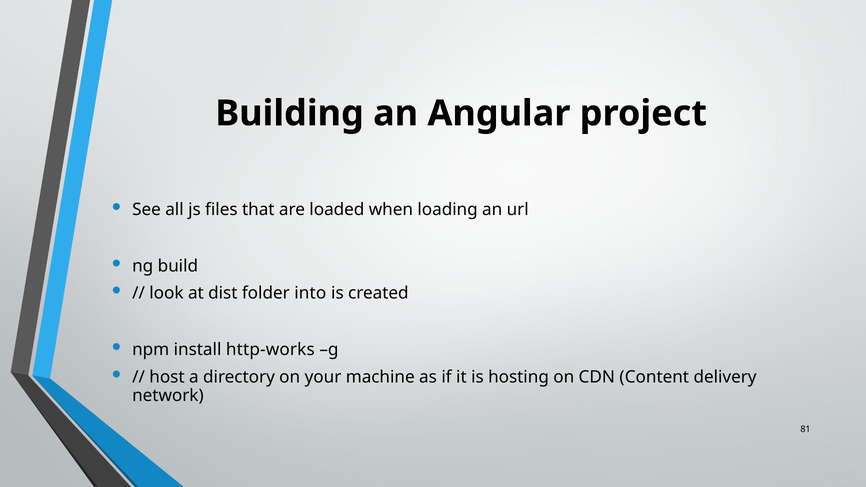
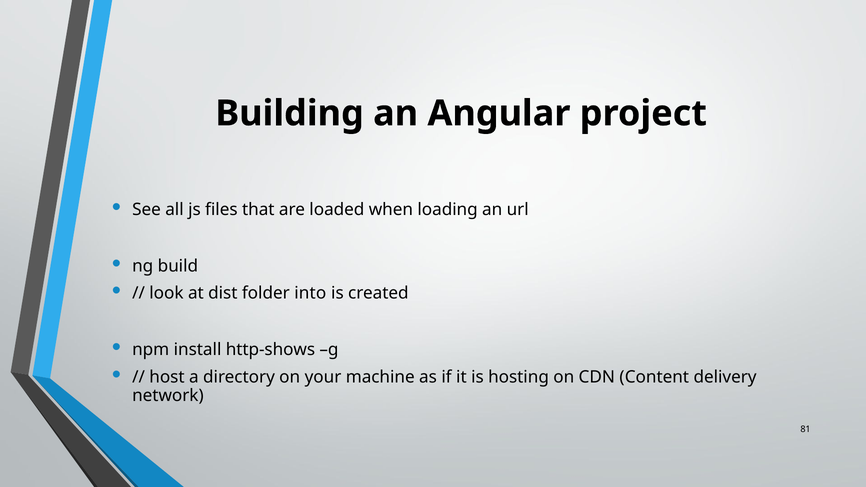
http-works: http-works -> http-shows
